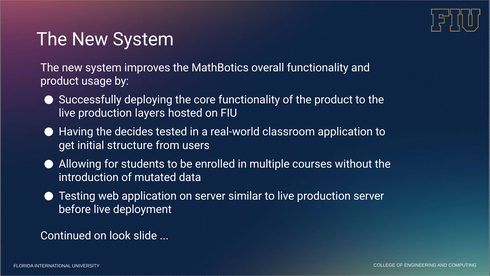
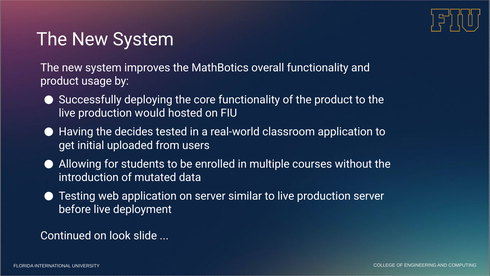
layers: layers -> would
structure: structure -> uploaded
